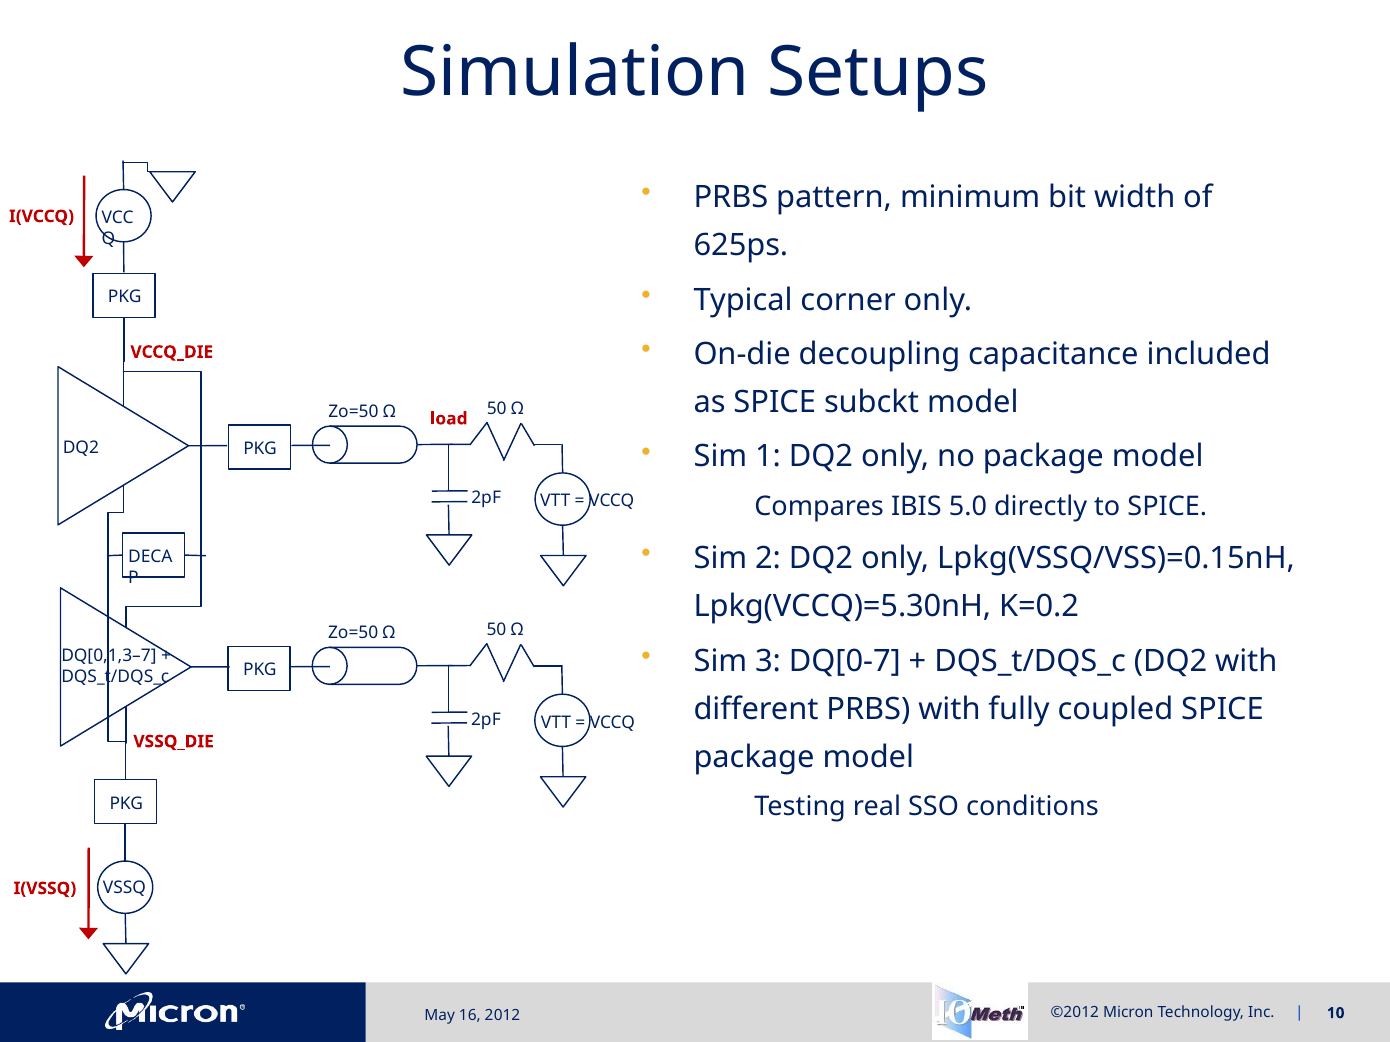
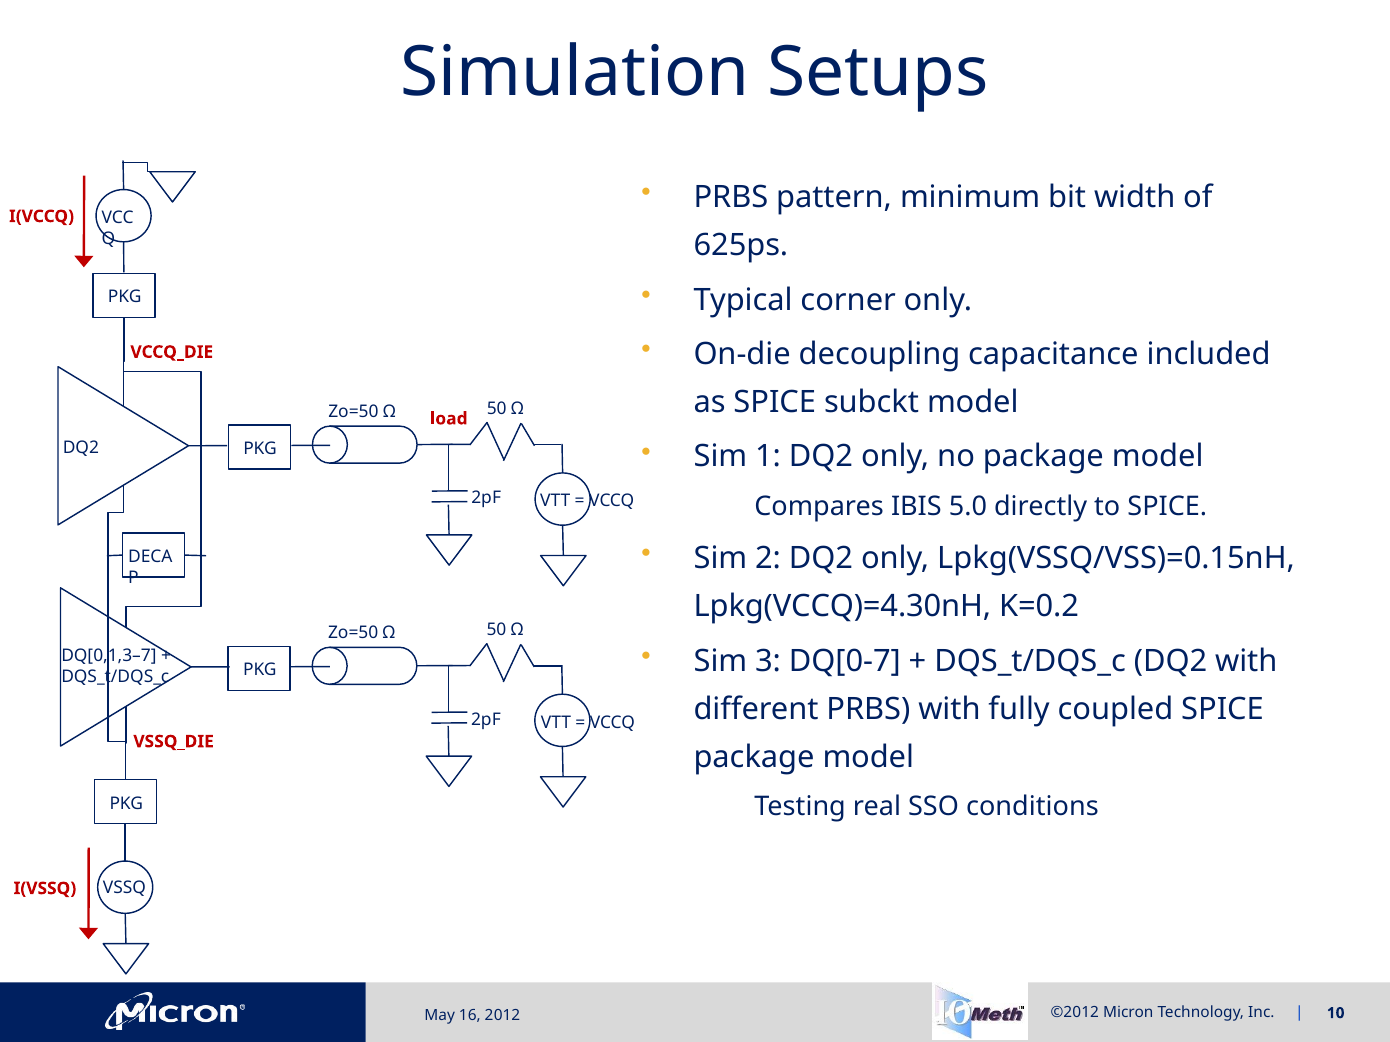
Lpkg(VCCQ)=5.30nH: Lpkg(VCCQ)=5.30nH -> Lpkg(VCCQ)=4.30nH
